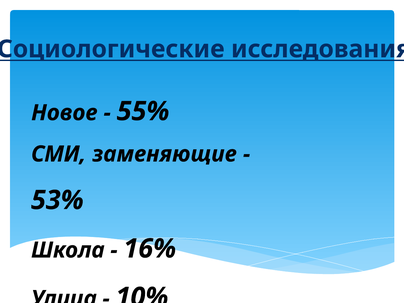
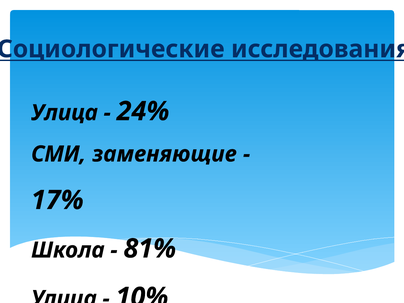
Новое at (64, 113): Новое -> Улица
55%: 55% -> 24%
53%: 53% -> 17%
16%: 16% -> 81%
